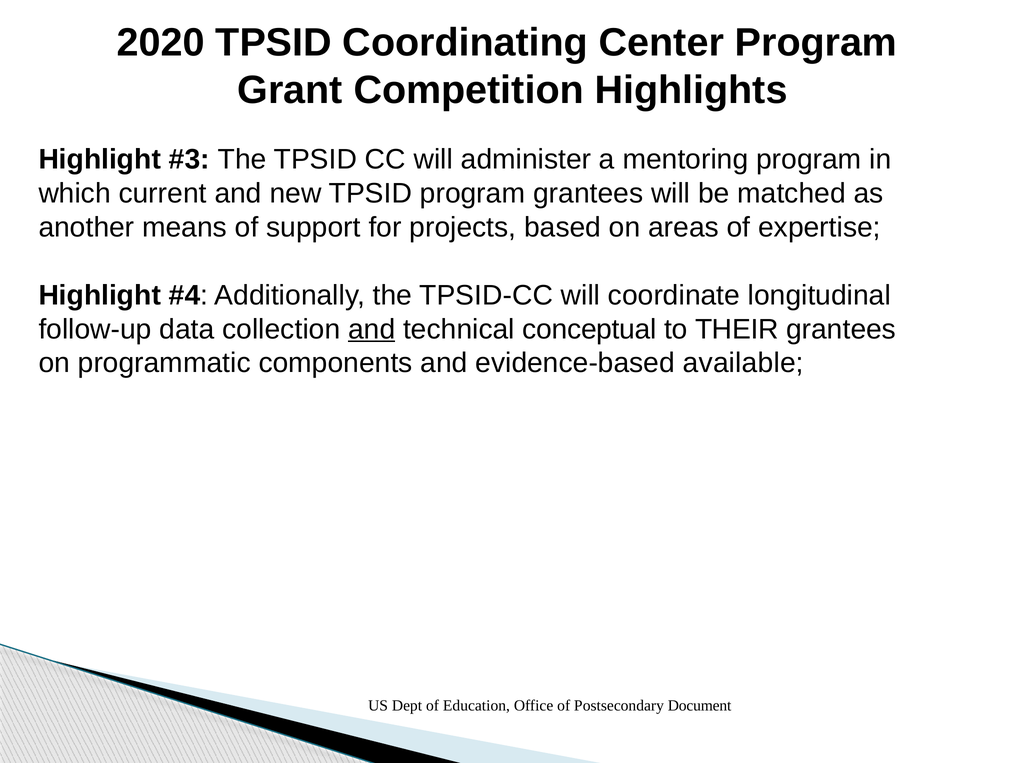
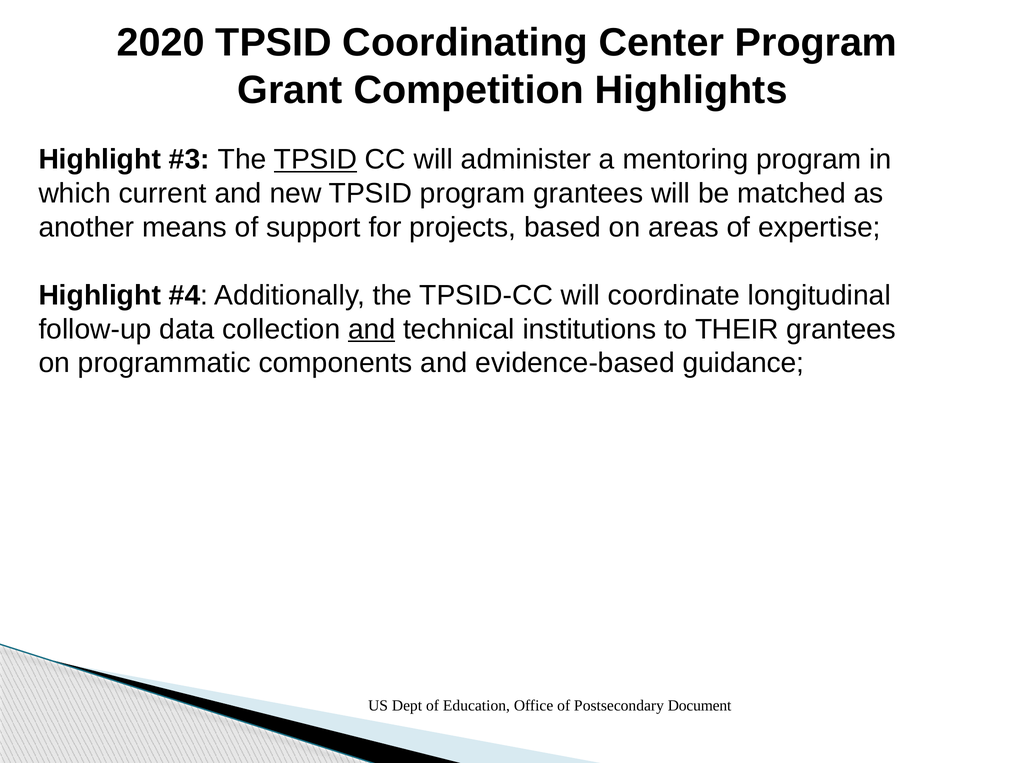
TPSID at (315, 160) underline: none -> present
conceptual: conceptual -> institutions
available: available -> guidance
